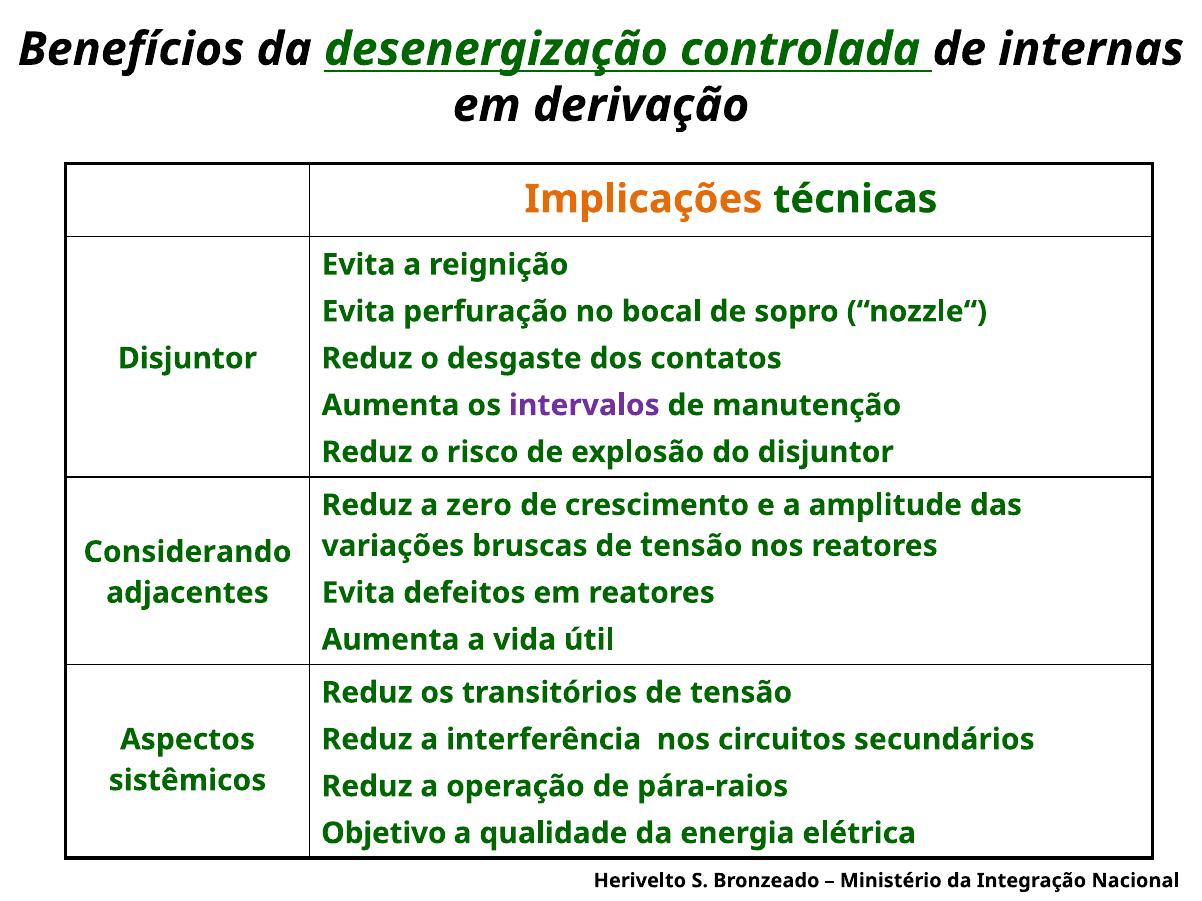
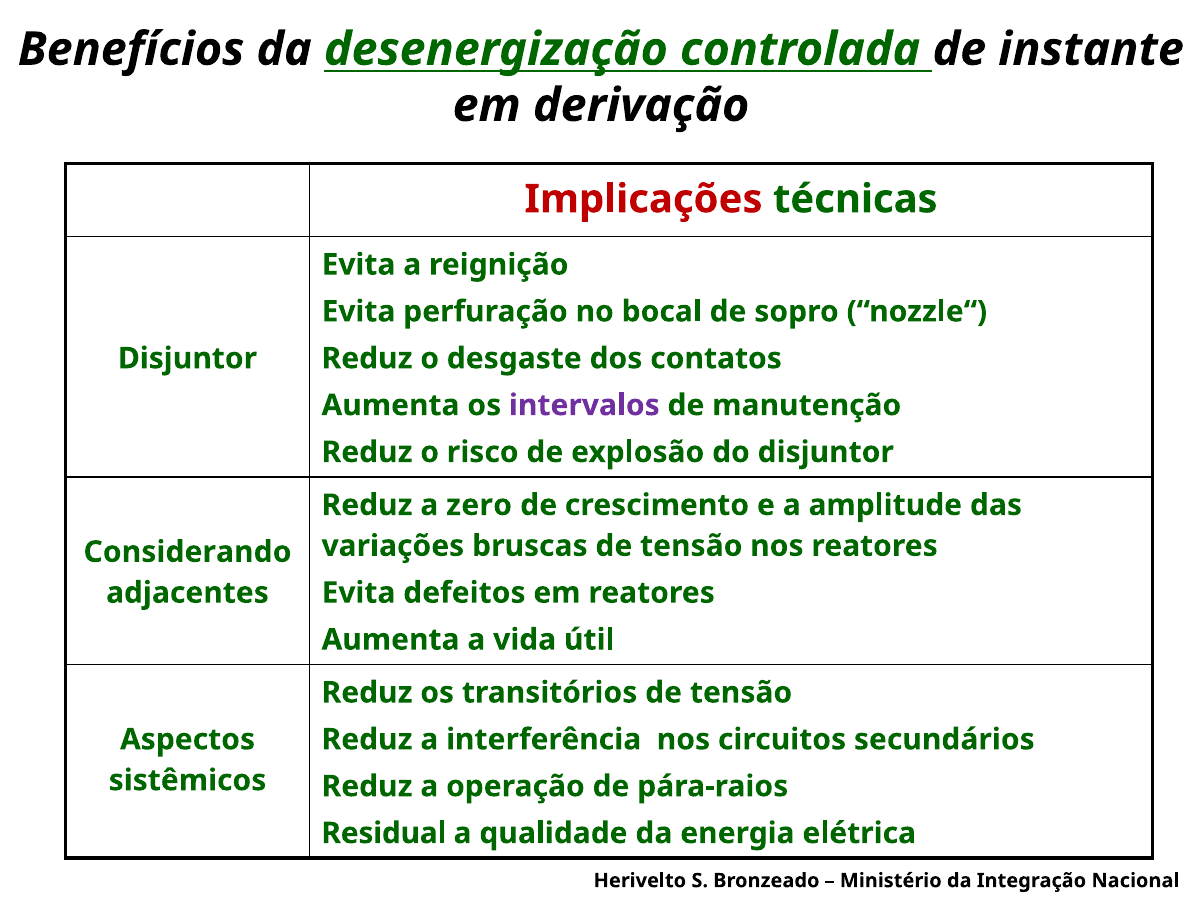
internas: internas -> instante
Implicações colour: orange -> red
Objetivo: Objetivo -> Residual
